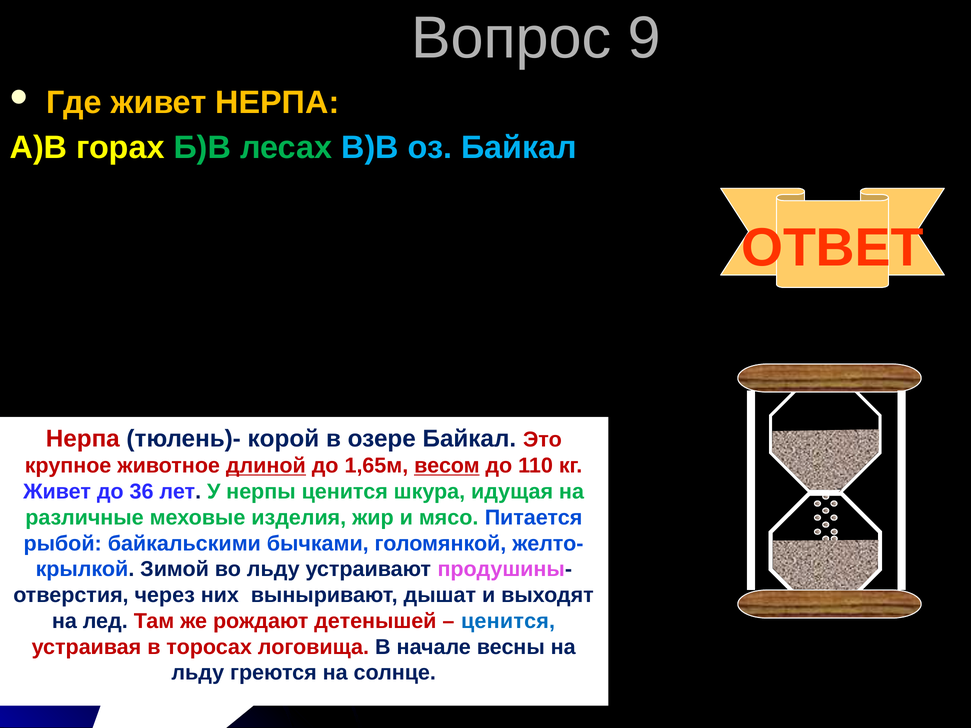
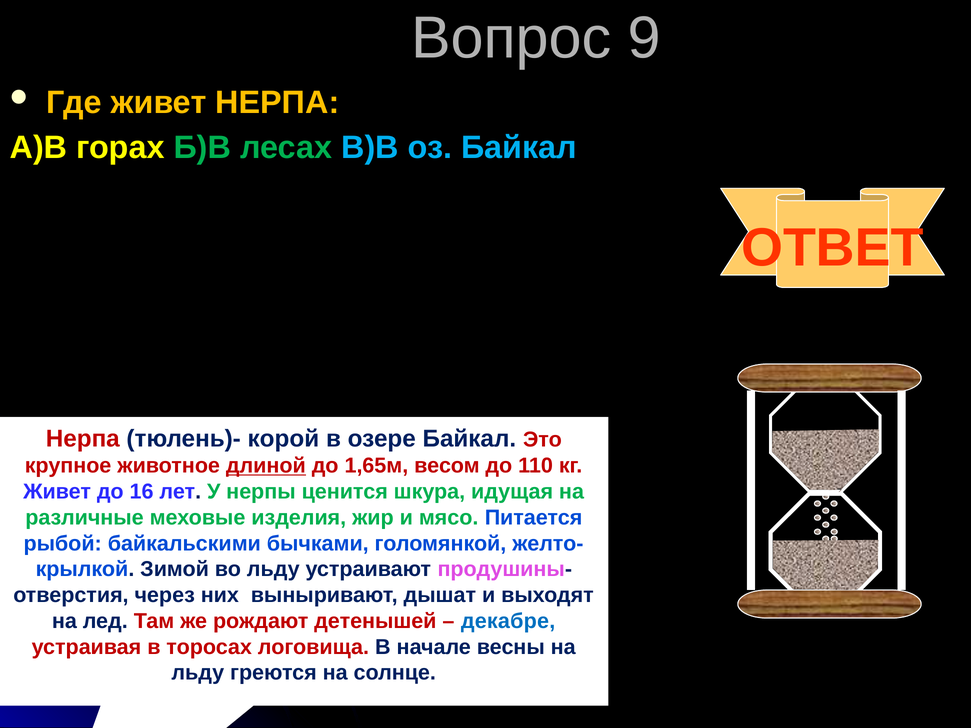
весом underline: present -> none
36: 36 -> 16
ценится at (508, 621): ценится -> декабре
